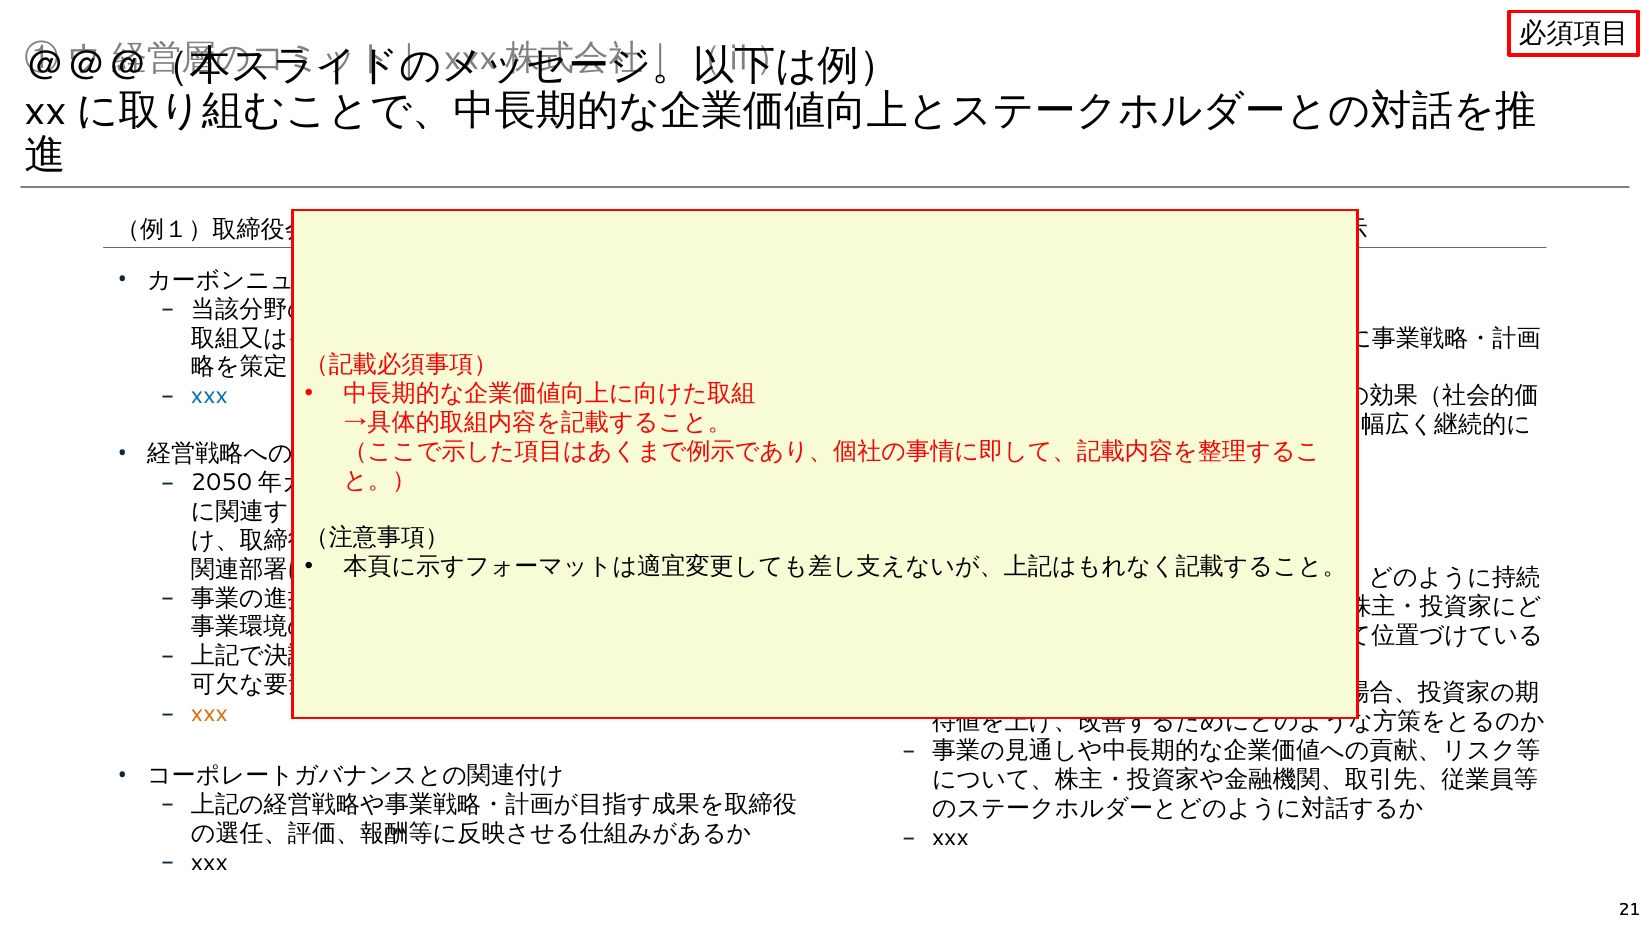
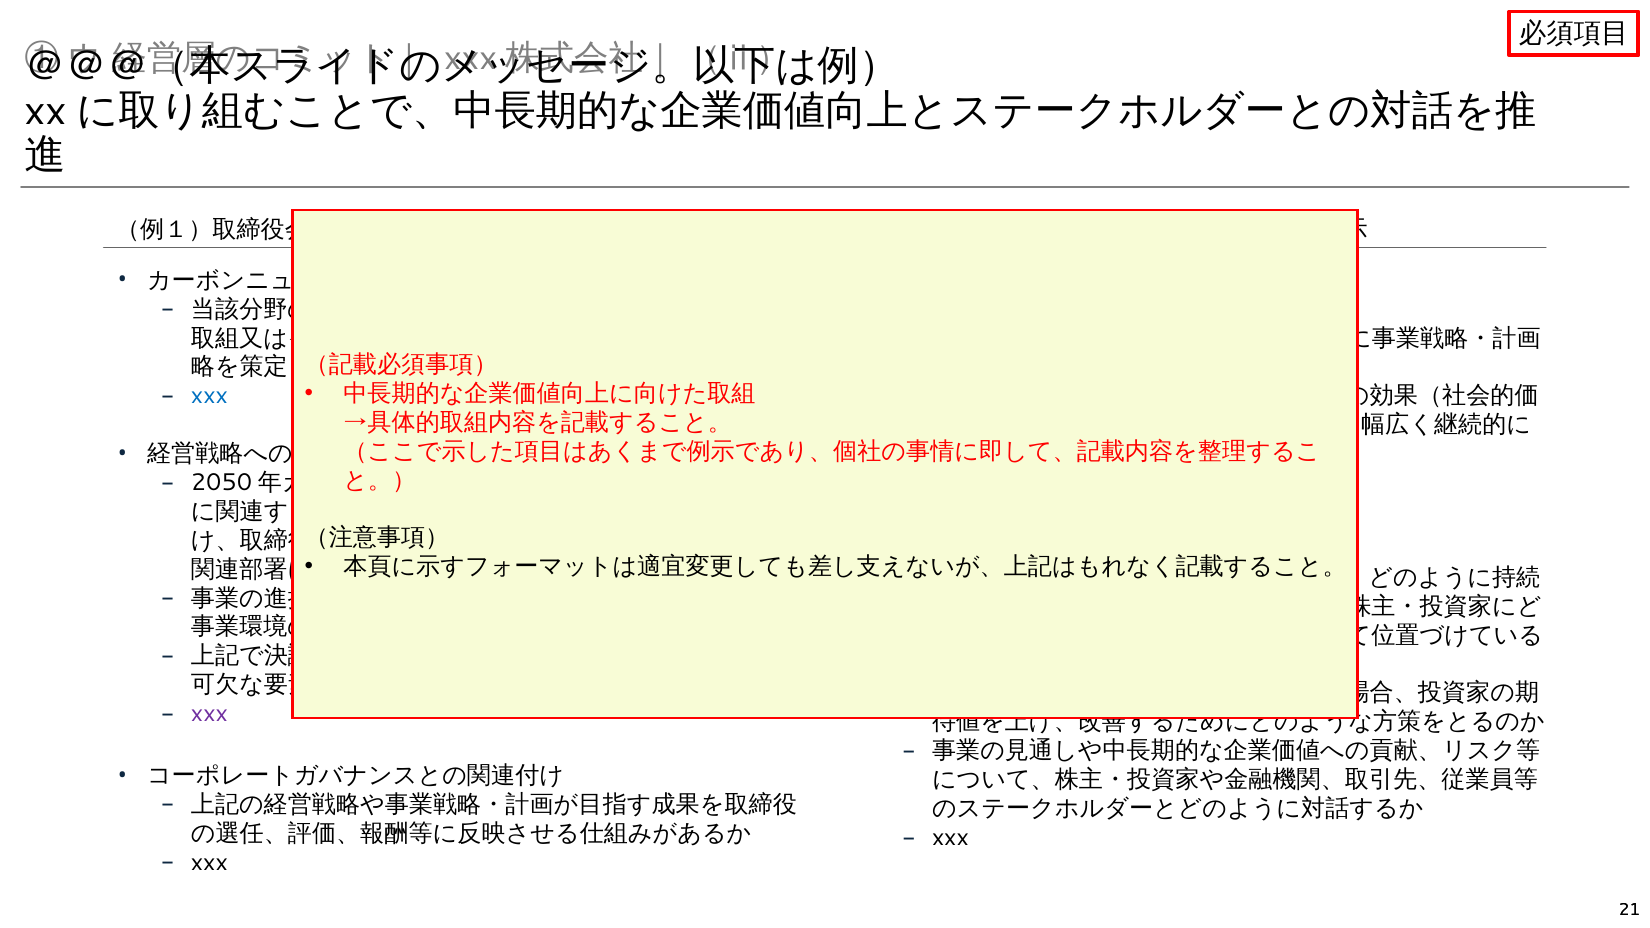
xxx at (209, 714) colour: orange -> purple
